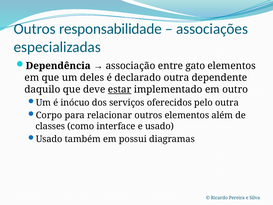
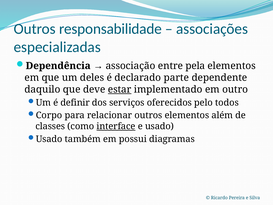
gato: gato -> pela
declarado outra: outra -> parte
inócuo: inócuo -> definir
pelo outra: outra -> todos
interface underline: none -> present
